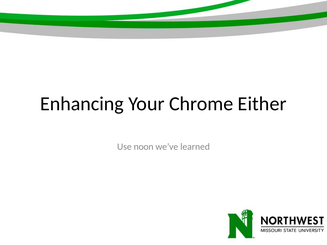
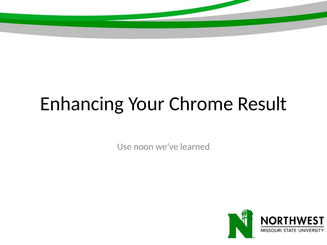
Either: Either -> Result
